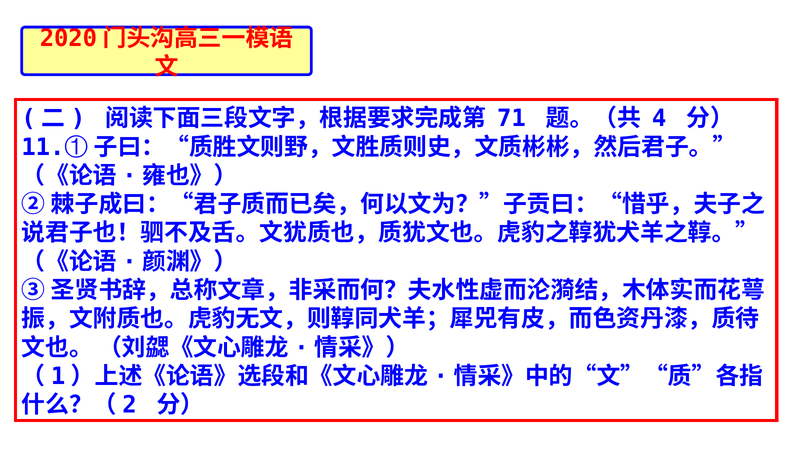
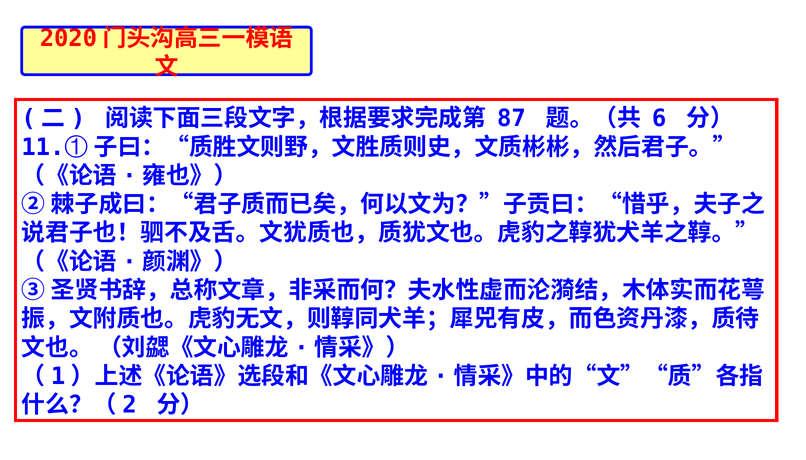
71: 71 -> 87
4: 4 -> 6
